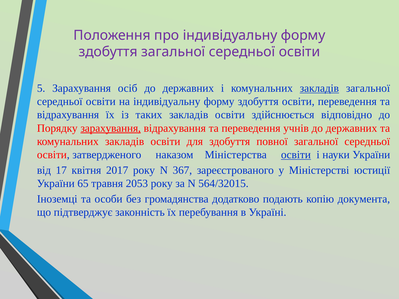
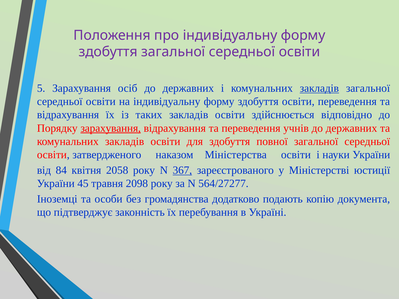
освіти at (296, 155) underline: present -> none
17: 17 -> 84
2017: 2017 -> 2058
367 underline: none -> present
65: 65 -> 45
2053: 2053 -> 2098
564/32015: 564/32015 -> 564/27277
